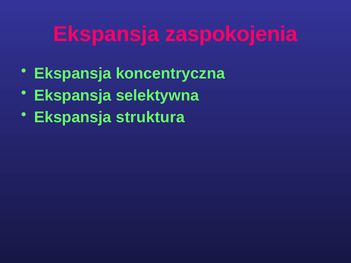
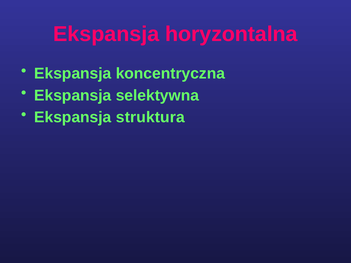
zaspokojenia: zaspokojenia -> horyzontalna
